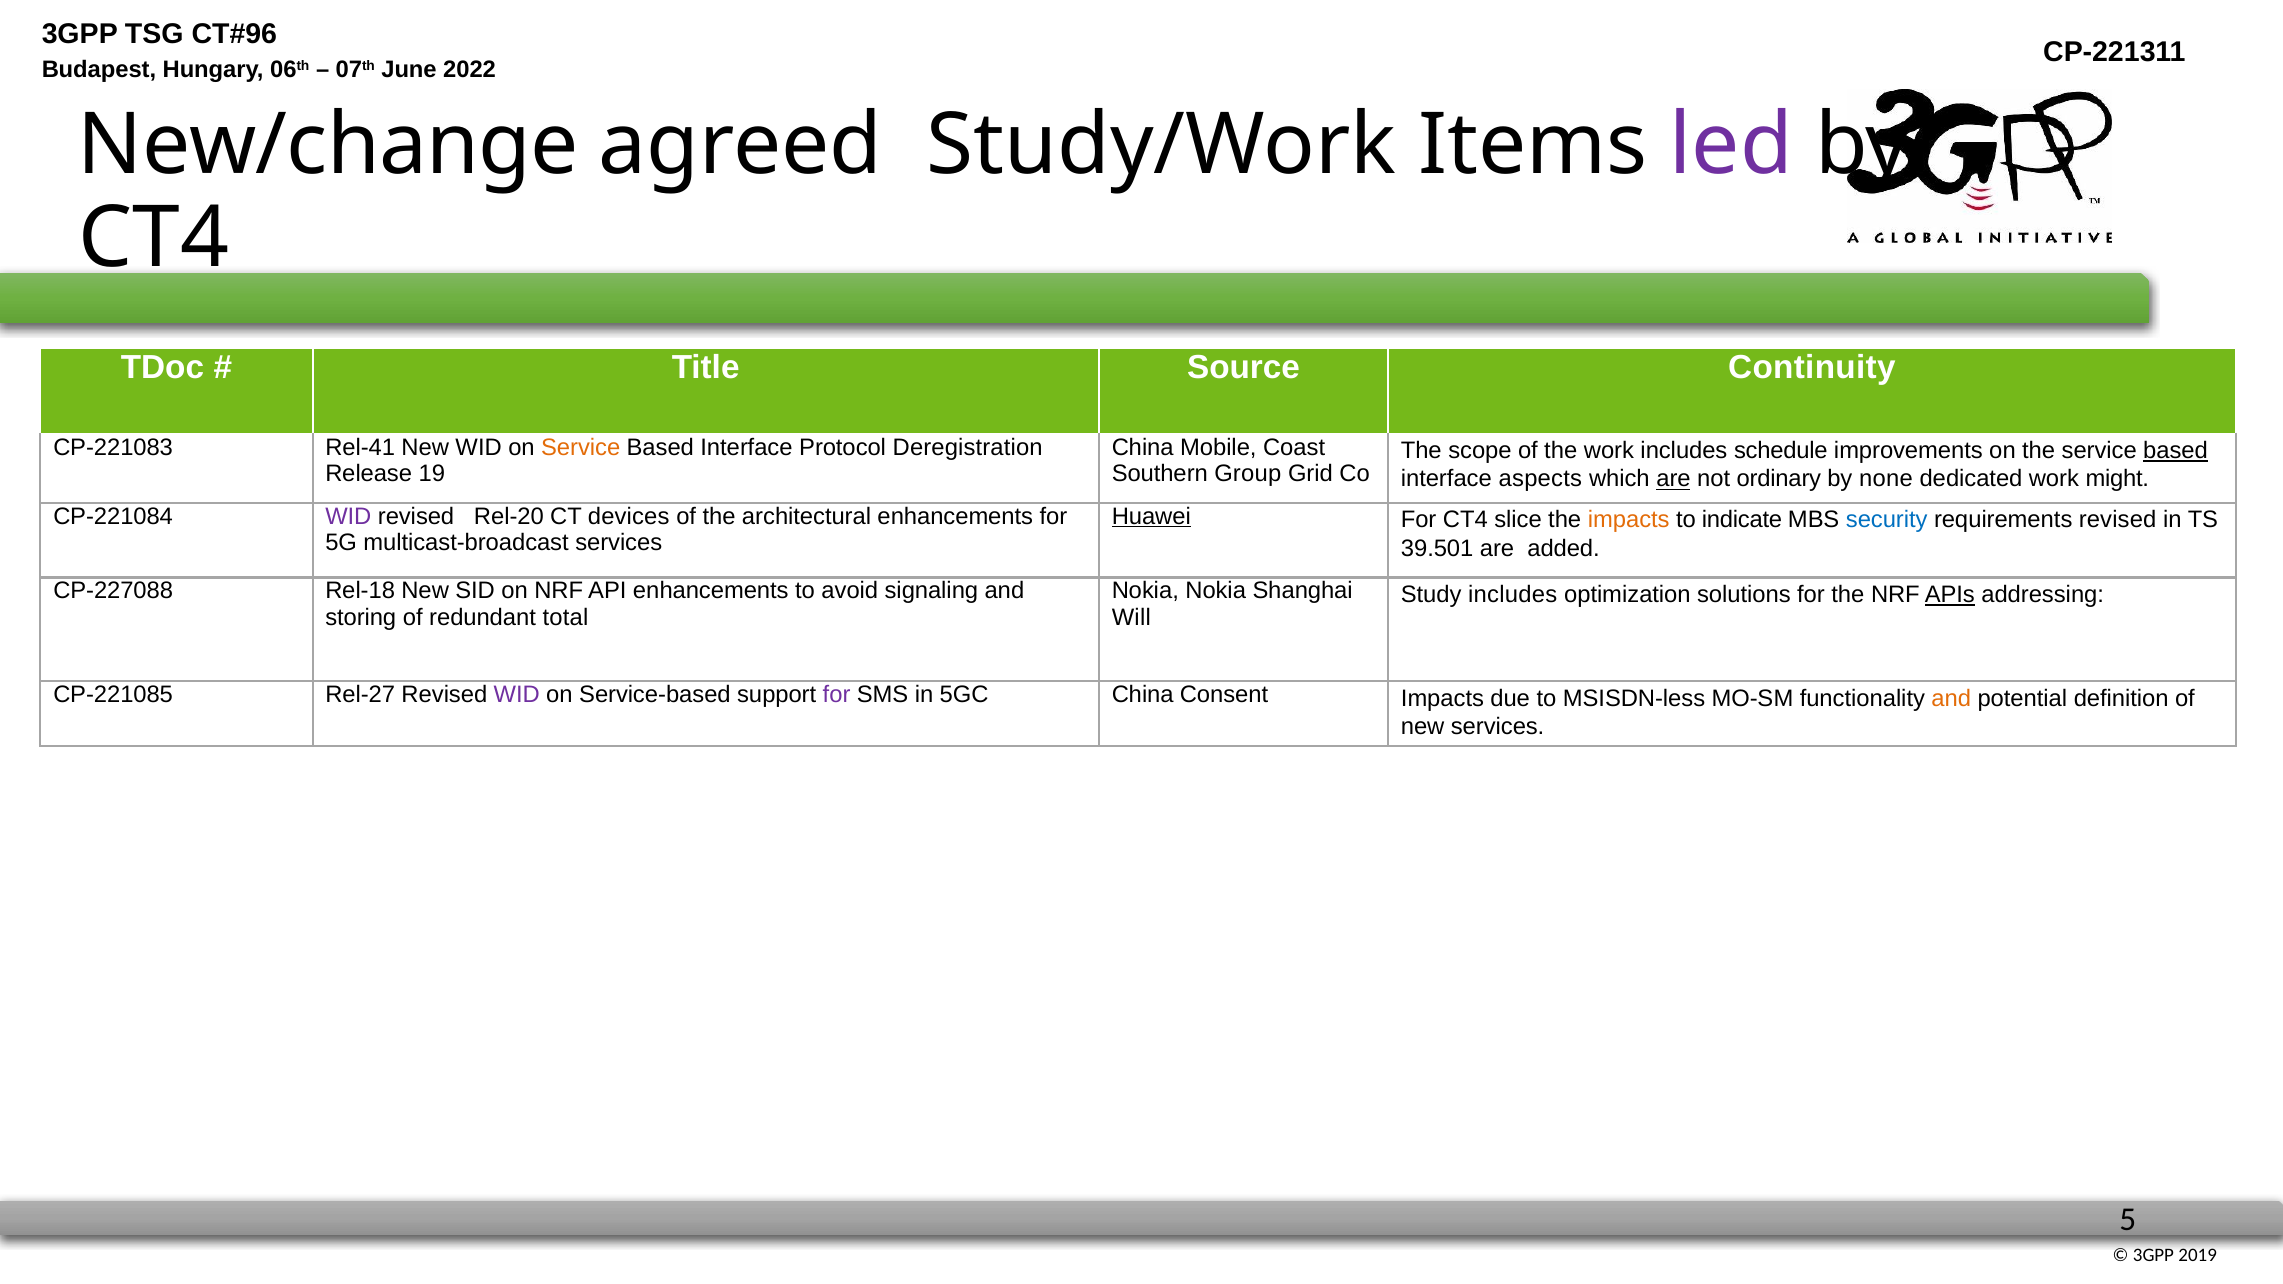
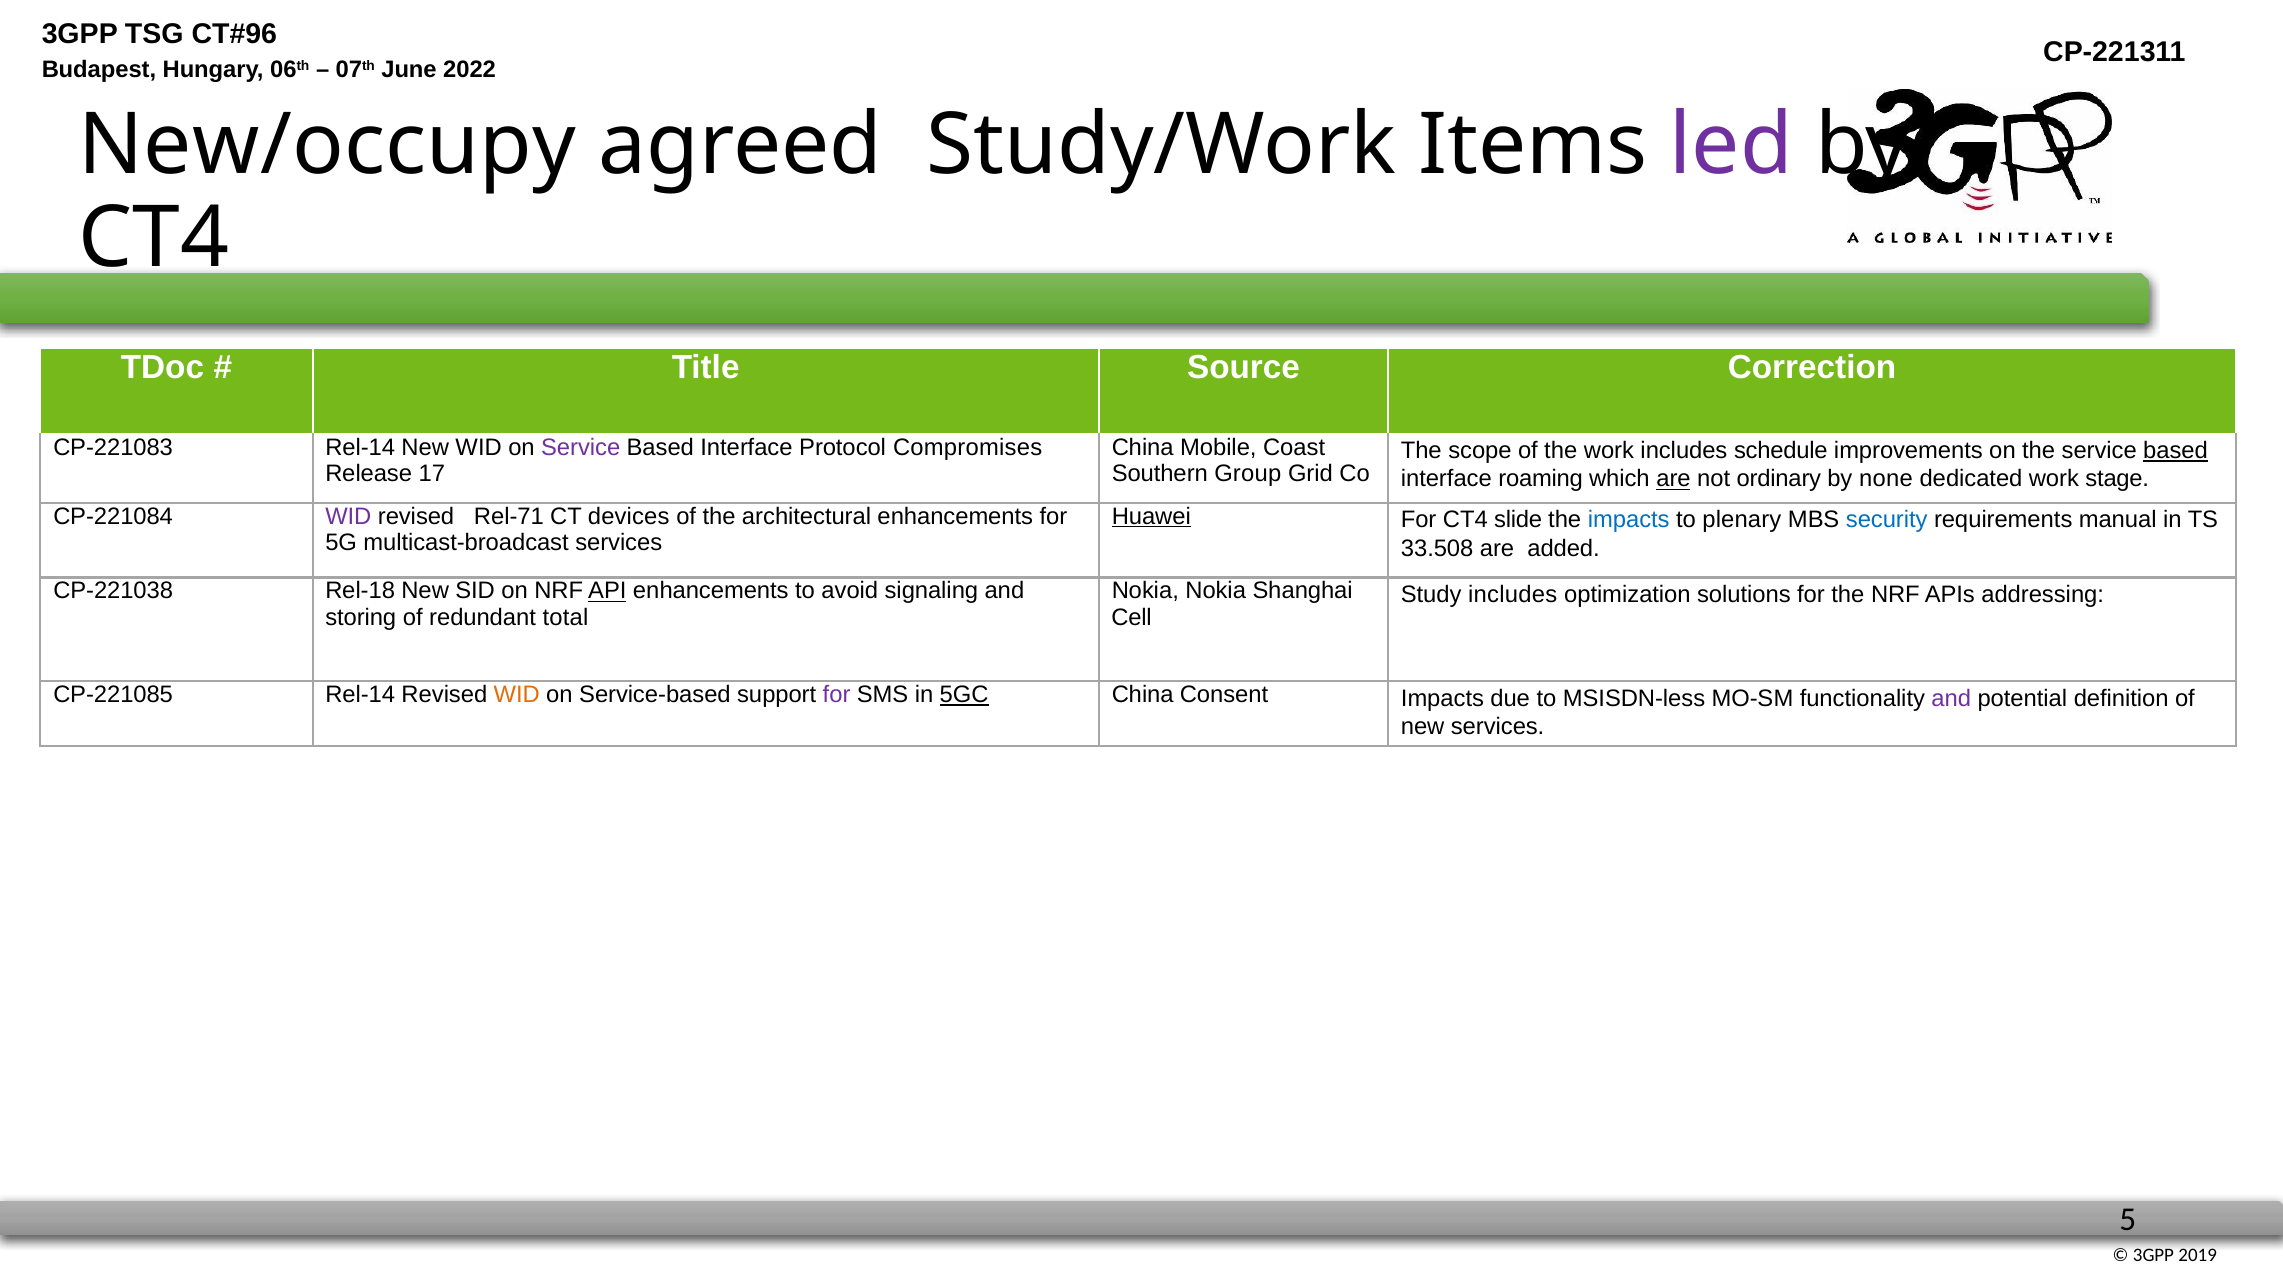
New/change: New/change -> New/occupy
Continuity: Continuity -> Correction
CP-221083 Rel-41: Rel-41 -> Rel-14
Service at (581, 447) colour: orange -> purple
Deregistration: Deregistration -> Compromises
19: 19 -> 17
aspects: aspects -> roaming
might: might -> stage
Rel-20: Rel-20 -> Rel-71
slice: slice -> slide
impacts at (1629, 520) colour: orange -> blue
indicate: indicate -> plenary
requirements revised: revised -> manual
39.501: 39.501 -> 33.508
CP-227088: CP-227088 -> CP-221038
API underline: none -> present
APIs underline: present -> none
Will: Will -> Cell
CP-221085 Rel-27: Rel-27 -> Rel-14
WID at (517, 695) colour: purple -> orange
5GC underline: none -> present
and at (1951, 698) colour: orange -> purple
